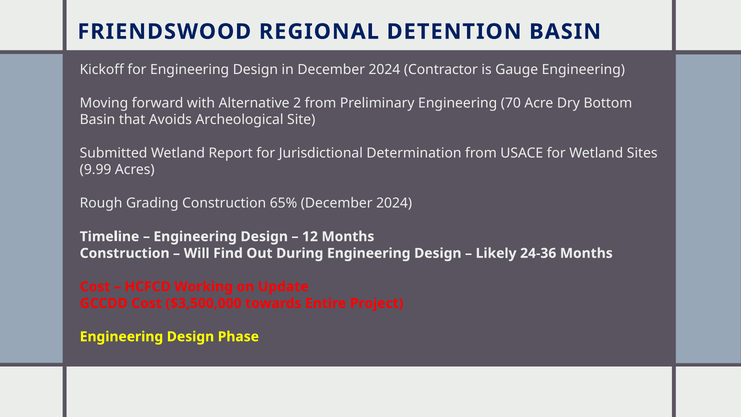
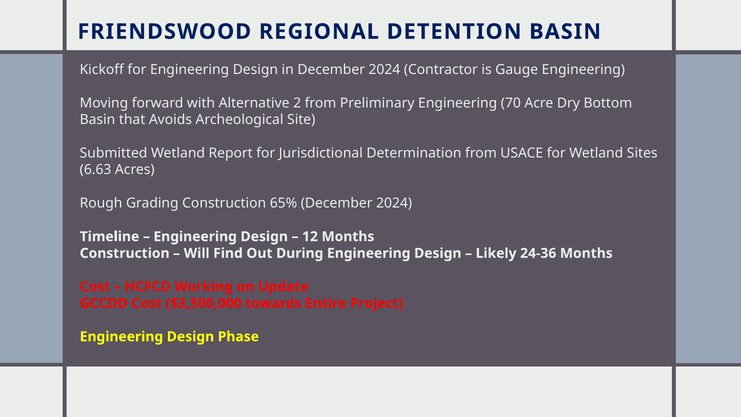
9.99: 9.99 -> 6.63
